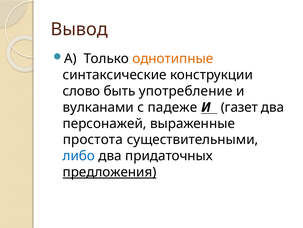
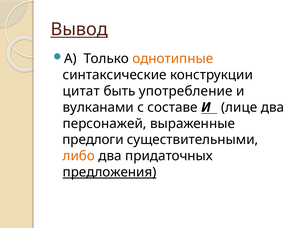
Вывод underline: none -> present
слово: слово -> цитат
падеже: падеже -> составе
газет: газет -> лице
простота: простота -> предлоги
либо colour: blue -> orange
